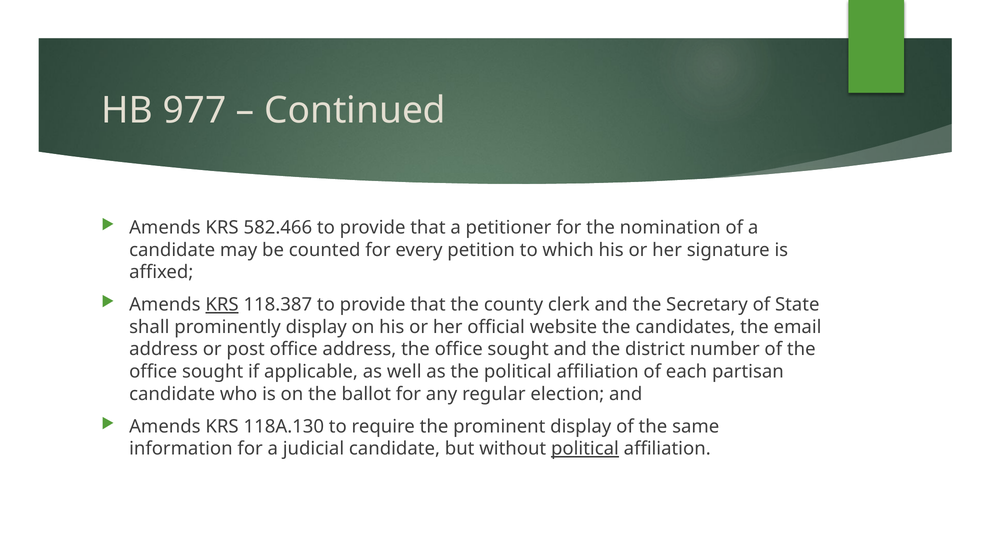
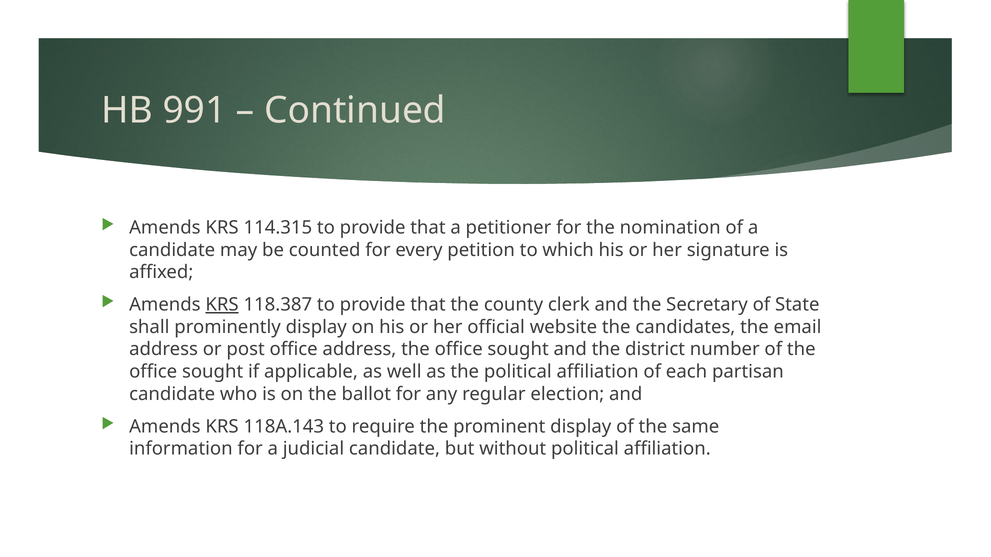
977: 977 -> 991
582.466: 582.466 -> 114.315
118A.130: 118A.130 -> 118A.143
political at (585, 449) underline: present -> none
